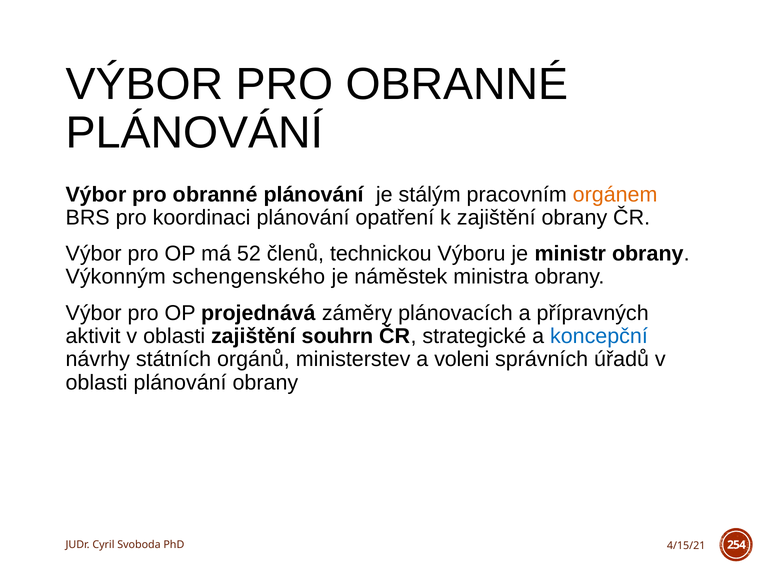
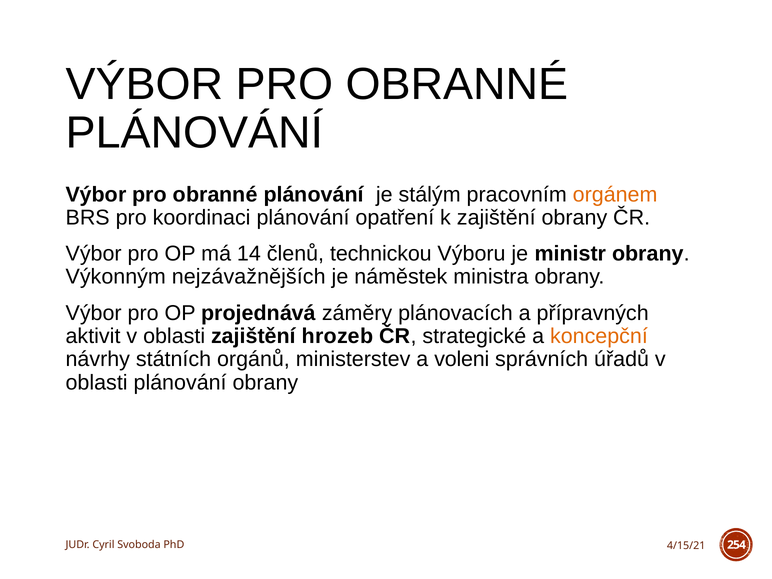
52: 52 -> 14
schengenského: schengenského -> nejzávažnějších
souhrn: souhrn -> hrozeb
koncepční colour: blue -> orange
